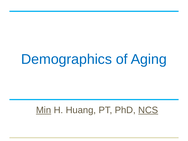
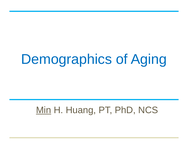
NCS underline: present -> none
